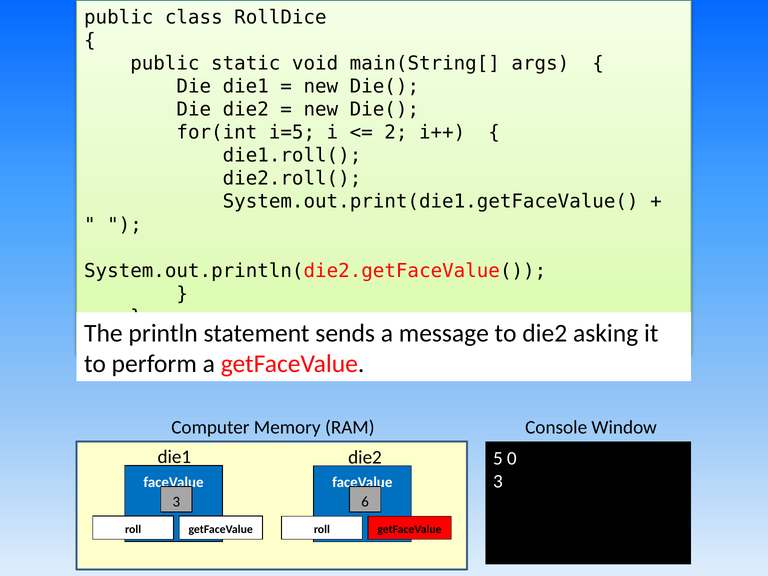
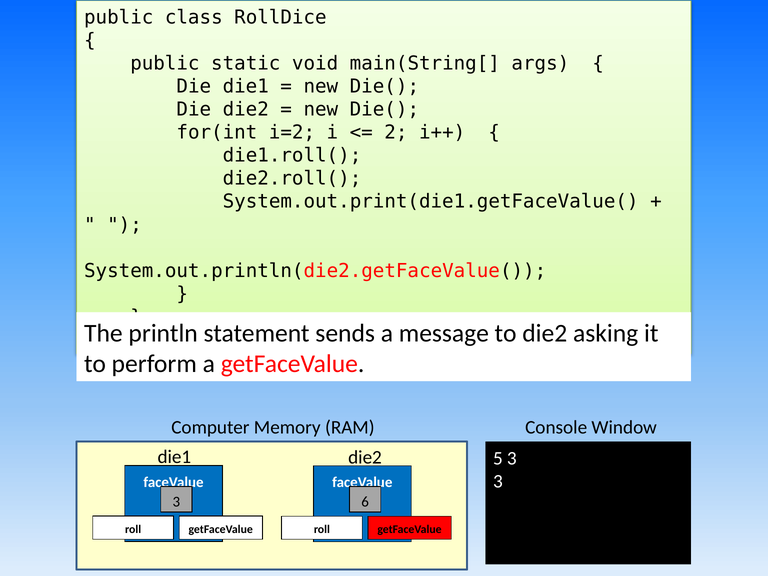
i=5: i=5 -> i=2
5 0: 0 -> 3
